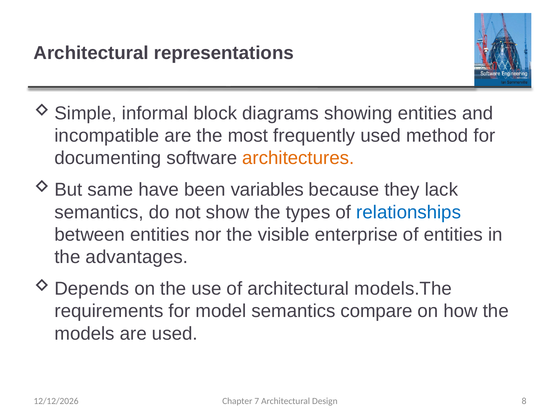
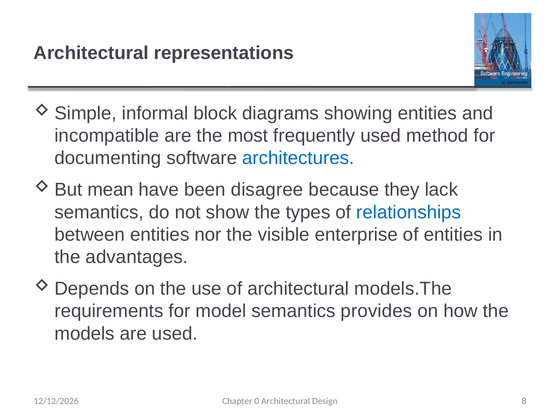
architectures colour: orange -> blue
same: same -> mean
variables: variables -> disagree
compare: compare -> provides
7: 7 -> 0
